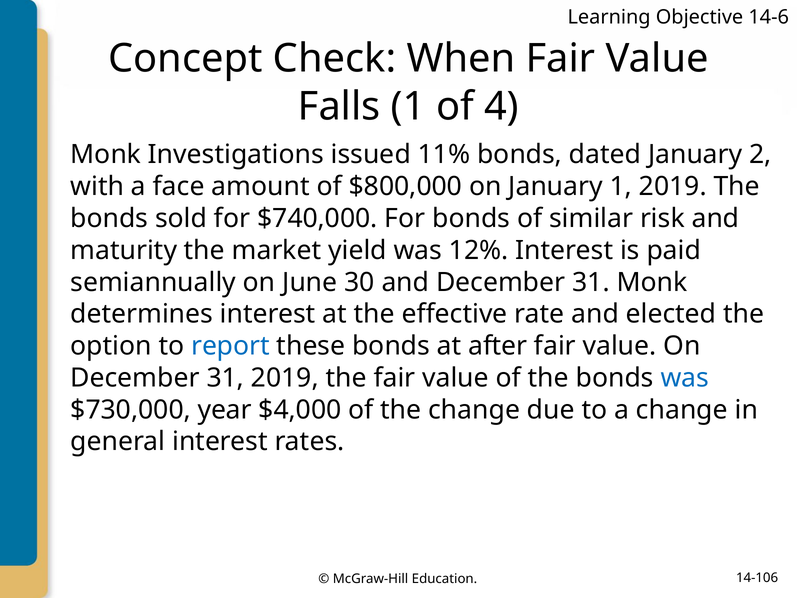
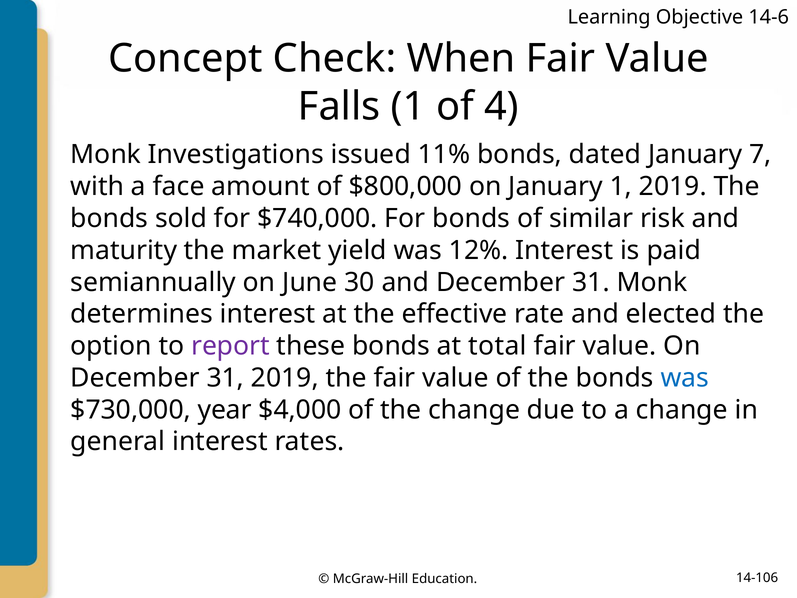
2: 2 -> 7
report colour: blue -> purple
after: after -> total
